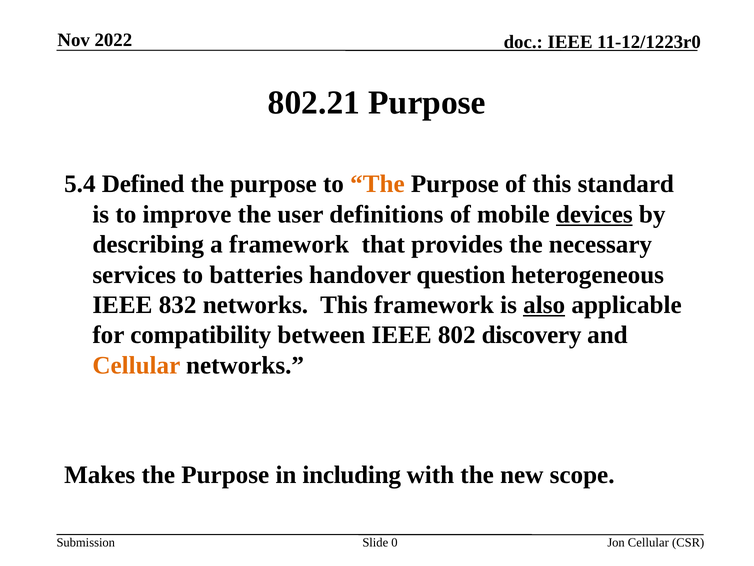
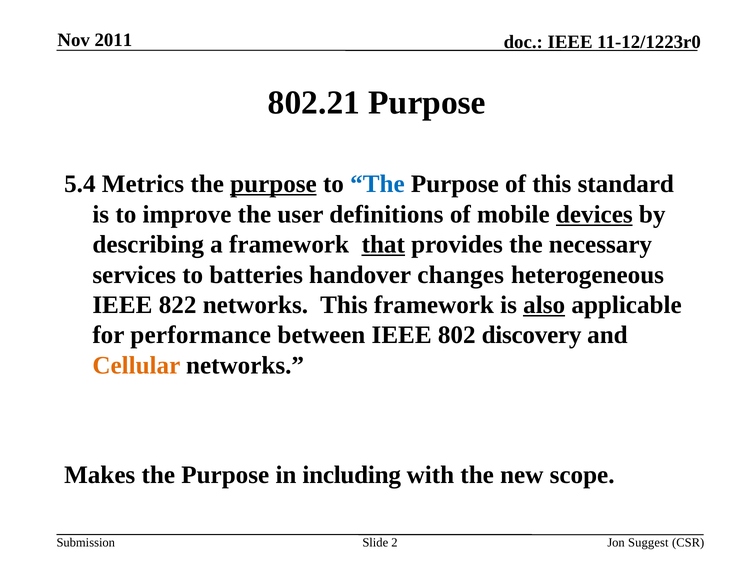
2022: 2022 -> 2011
Defined: Defined -> Metrics
purpose at (273, 184) underline: none -> present
The at (377, 184) colour: orange -> blue
that underline: none -> present
question: question -> changes
832: 832 -> 822
compatibility: compatibility -> performance
0: 0 -> 2
Jon Cellular: Cellular -> Suggest
